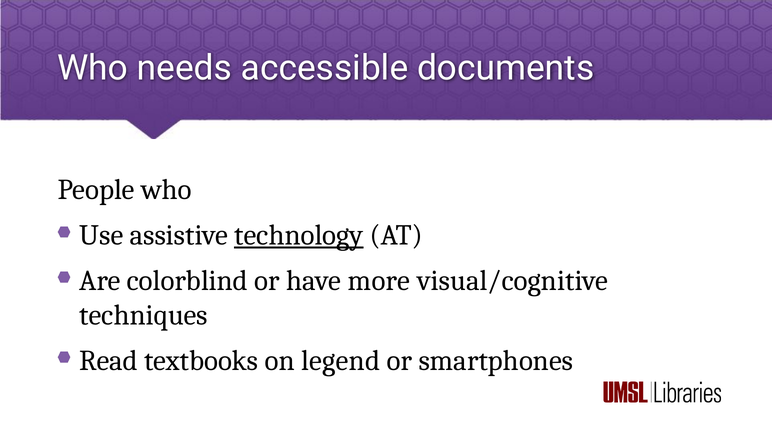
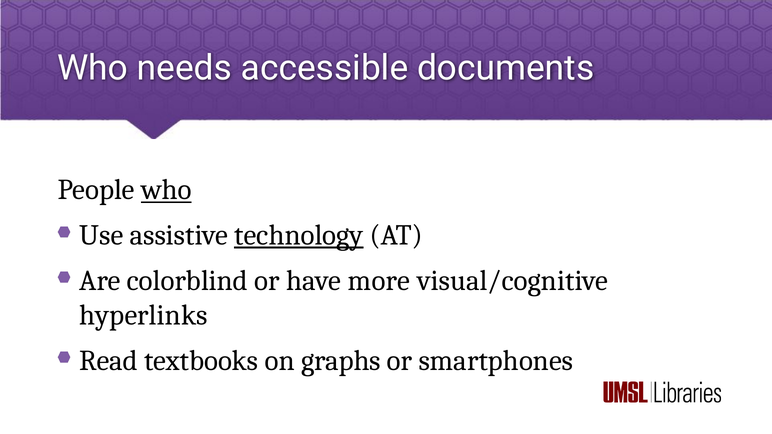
who at (166, 190) underline: none -> present
techniques: techniques -> hyperlinks
legend: legend -> graphs
